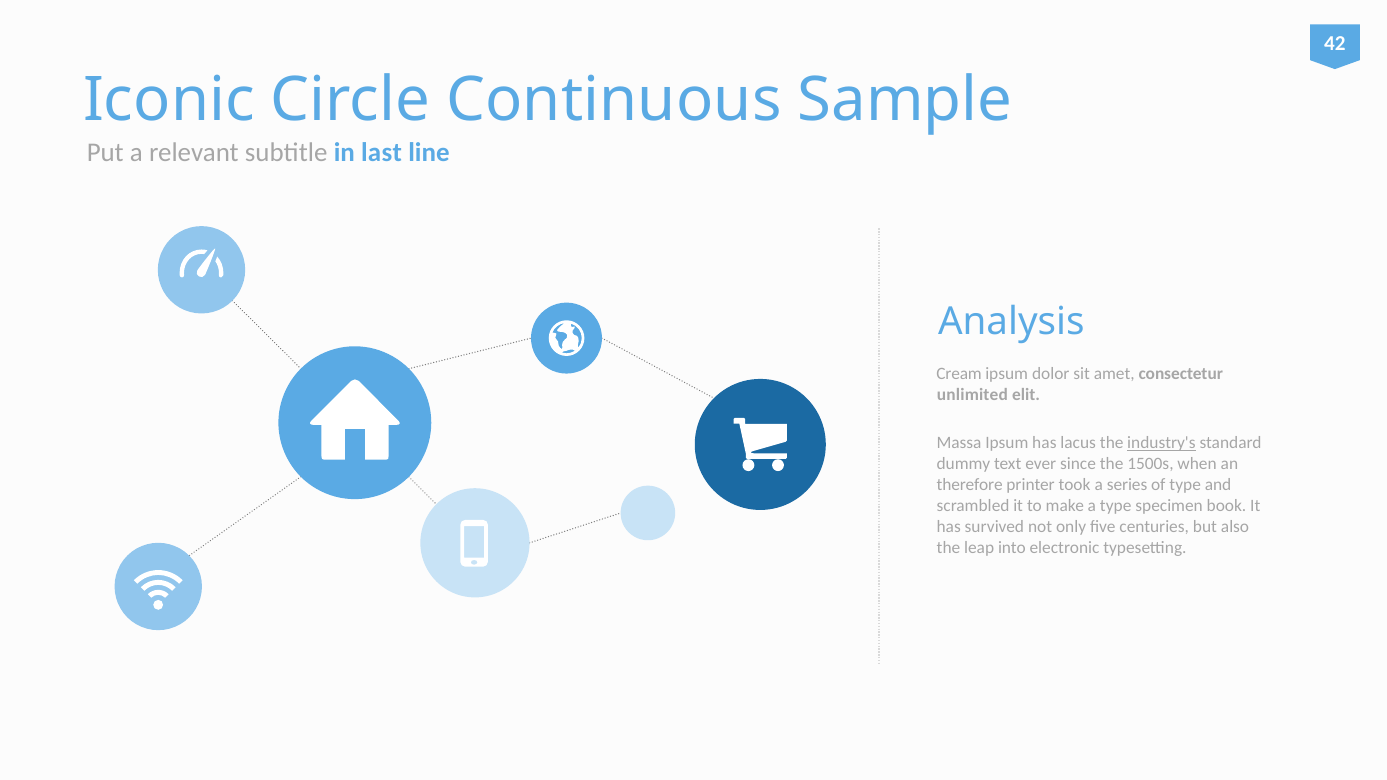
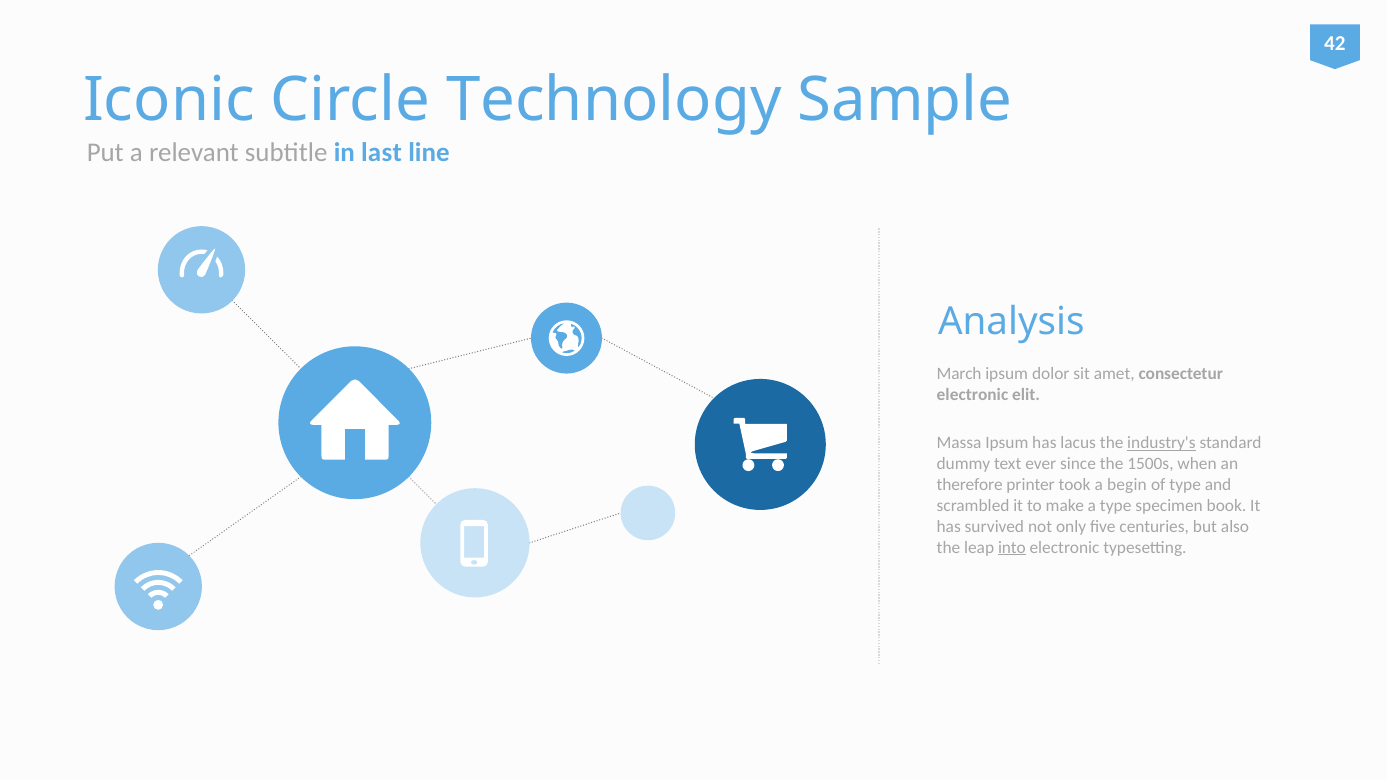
Continuous: Continuous -> Technology
Cream: Cream -> March
unlimited at (972, 395): unlimited -> electronic
series: series -> begin
into underline: none -> present
